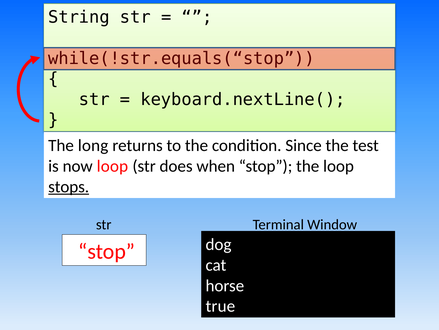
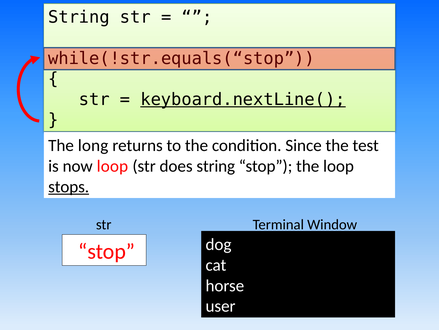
keyboard.nextLine( underline: none -> present
does when: when -> string
true: true -> user
